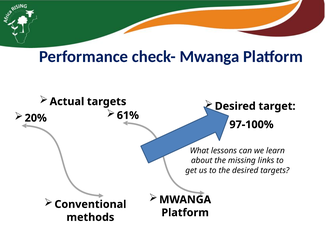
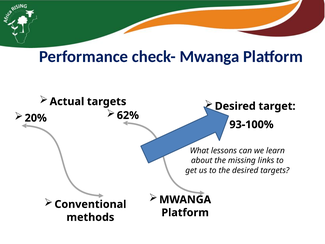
61%: 61% -> 62%
97-100%: 97-100% -> 93-100%
